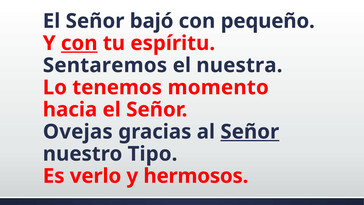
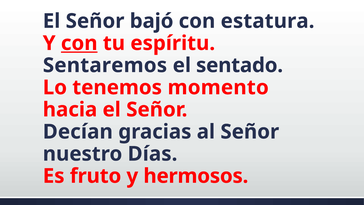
pequeño: pequeño -> estatura
nuestra: nuestra -> sentado
Ovejas: Ovejas -> Decían
Señor at (250, 132) underline: present -> none
Tipo: Tipo -> Días
verlo: verlo -> fruto
